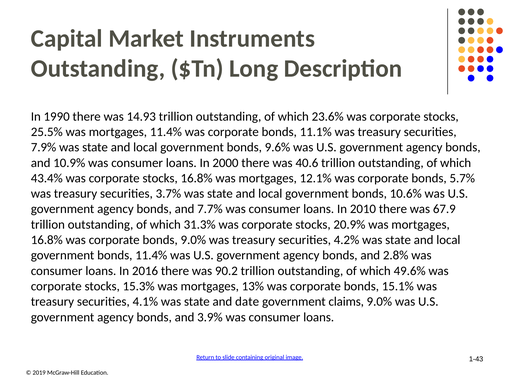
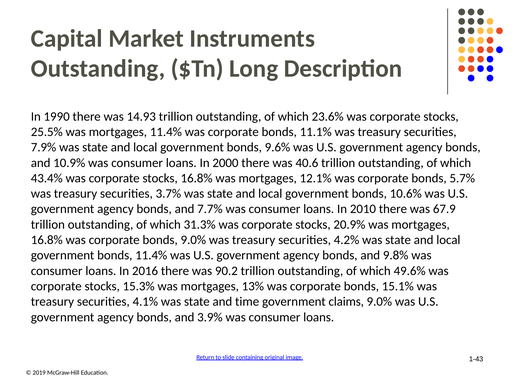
2.8%: 2.8% -> 9.8%
date: date -> time
